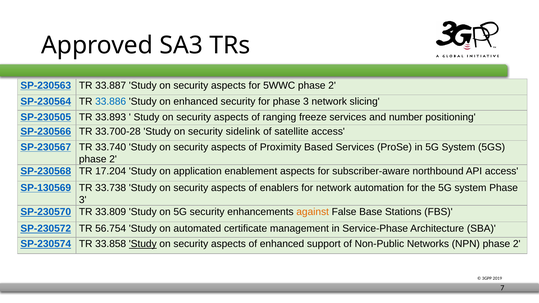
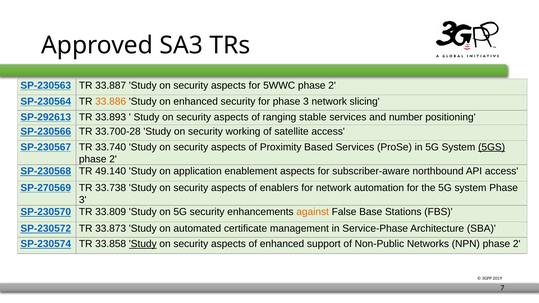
33.886 colour: blue -> orange
SP-230505: SP-230505 -> SP-292613
freeze: freeze -> stable
sidelink: sidelink -> working
5GS underline: none -> present
17.204: 17.204 -> 49.140
SP-130569: SP-130569 -> SP-270569
56.754: 56.754 -> 33.873
